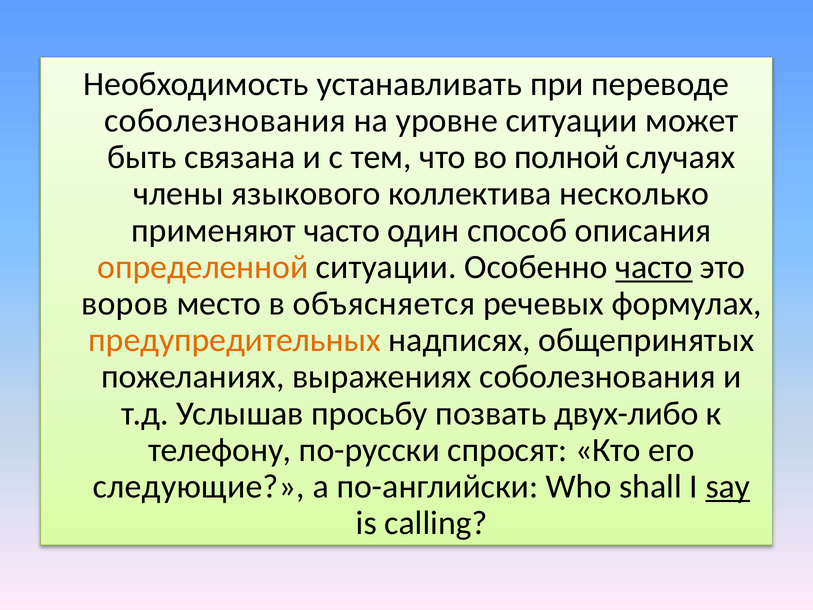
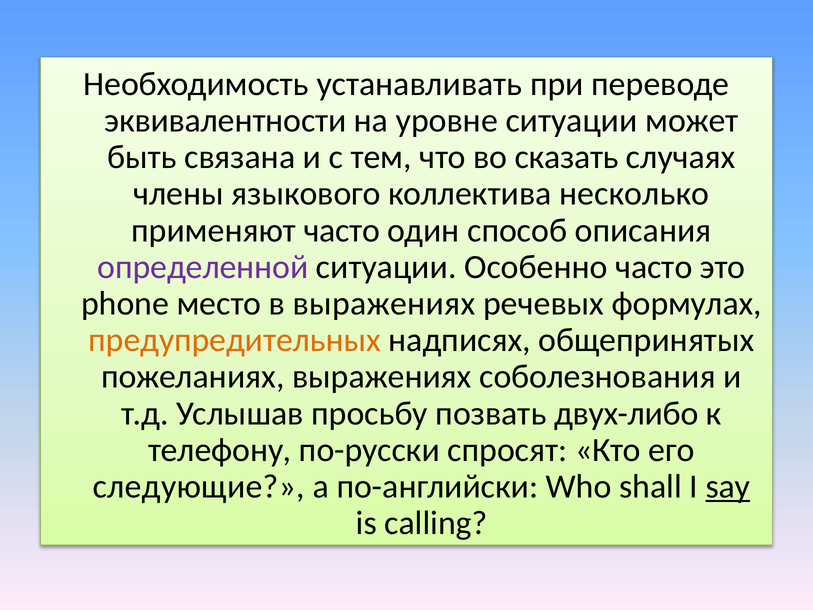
соболезнования at (225, 121): соболезнования -> эквивалентности
полной: полной -> сказать
определенной colour: orange -> purple
часто at (654, 267) underline: present -> none
воров: воров -> phone
в объясняется: объясняется -> выражениях
